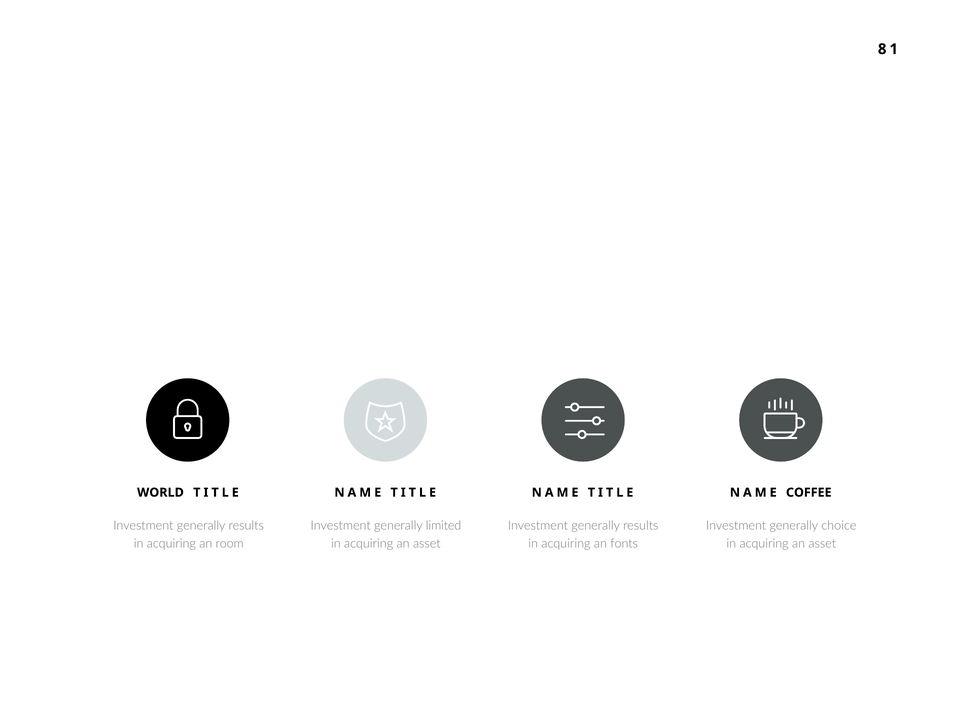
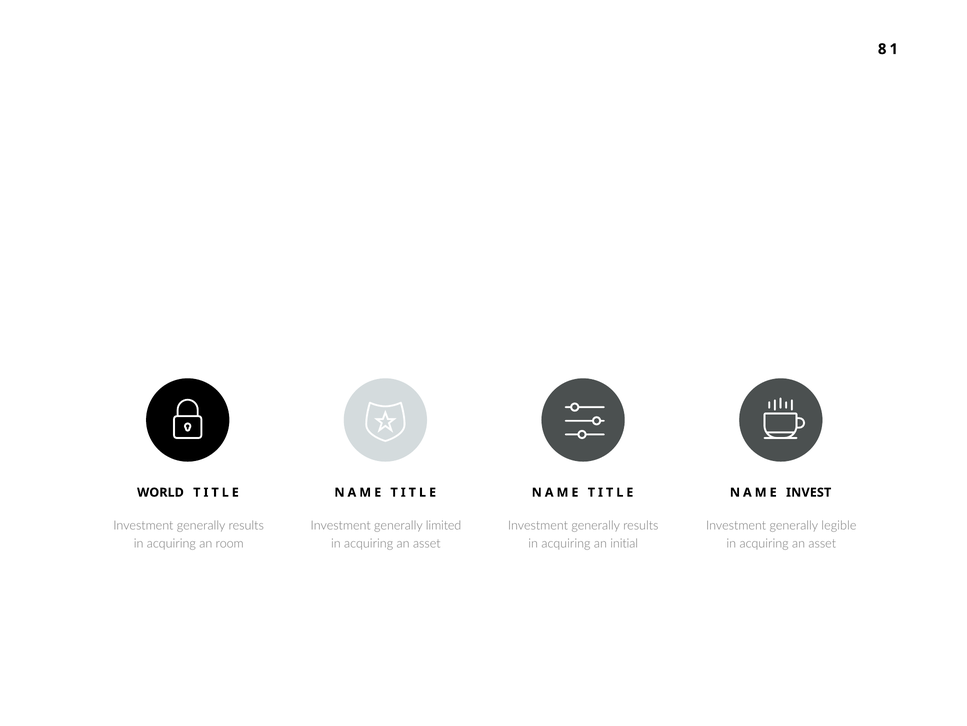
COFFEE: COFFEE -> INVEST
choice: choice -> legible
fonts: fonts -> initial
